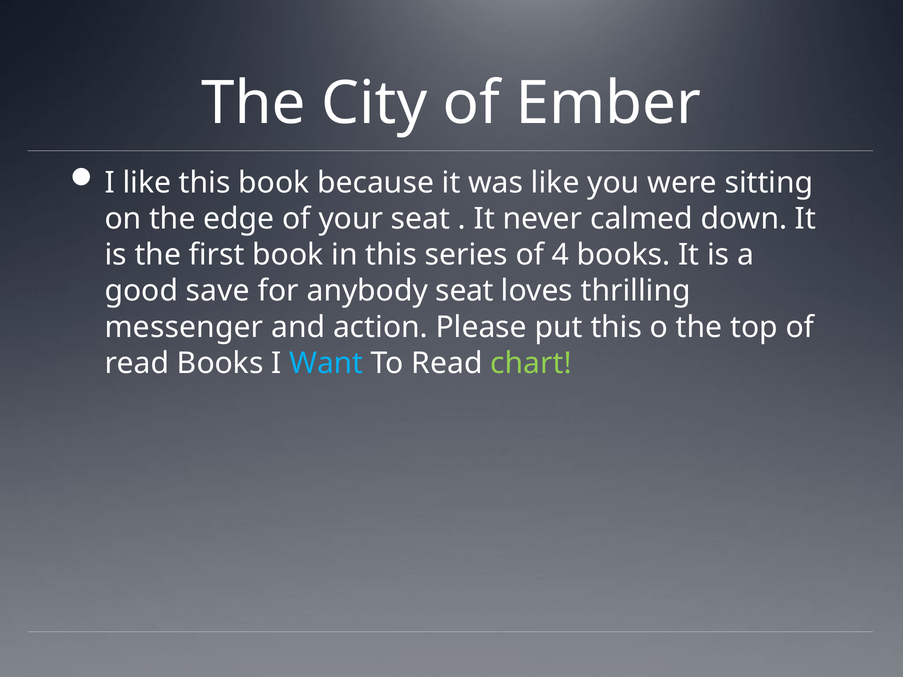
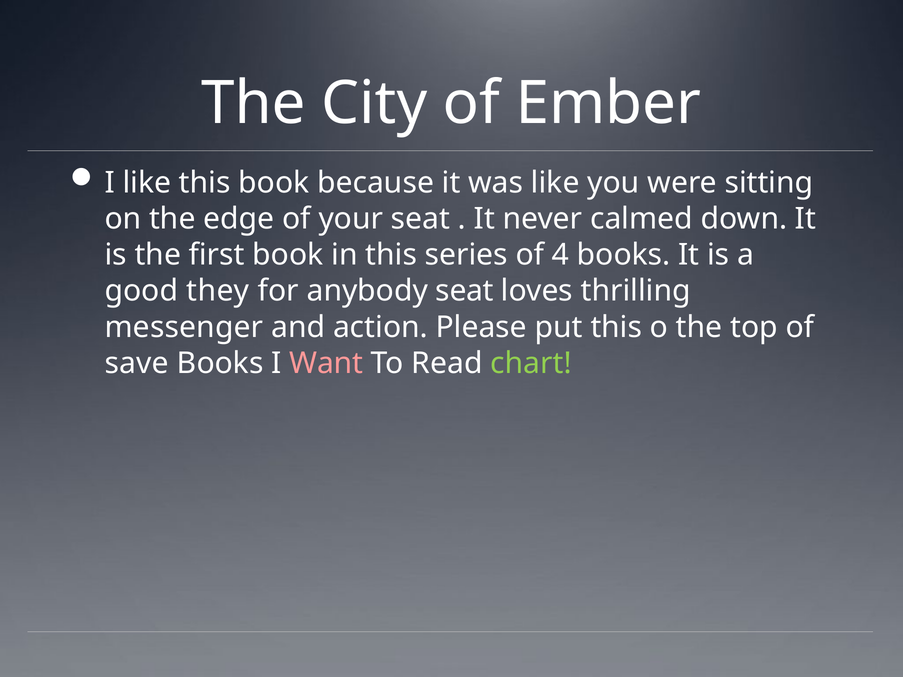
save: save -> they
read at (137, 363): read -> save
Want colour: light blue -> pink
